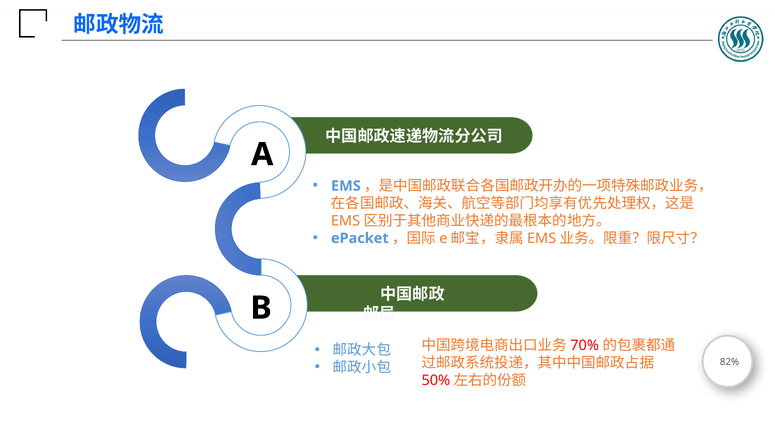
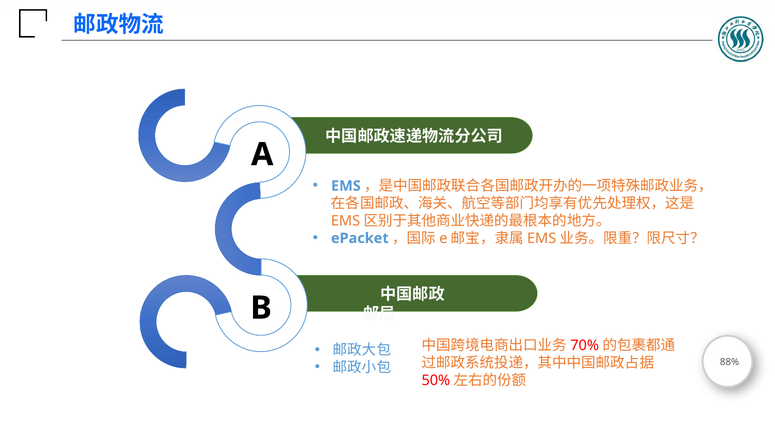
82%: 82% -> 88%
